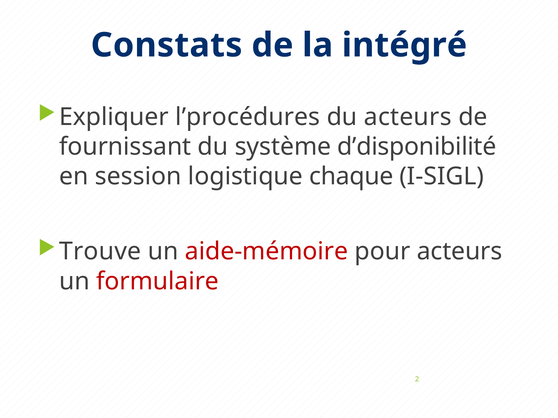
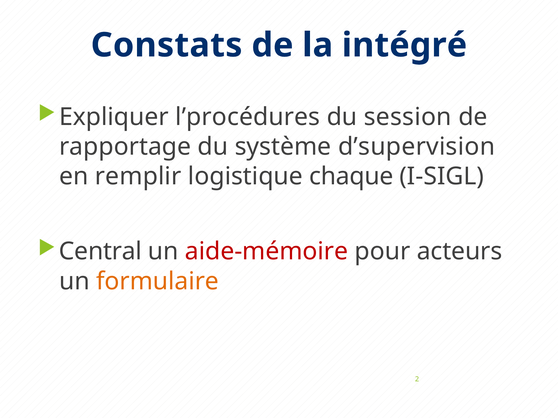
du acteurs: acteurs -> session
fournissant: fournissant -> rapportage
d’disponibilité: d’disponibilité -> d’supervision
session: session -> remplir
Trouve: Trouve -> Central
formulaire colour: red -> orange
